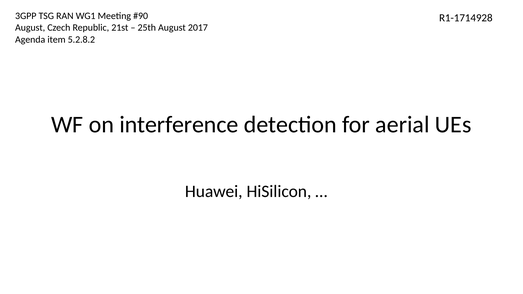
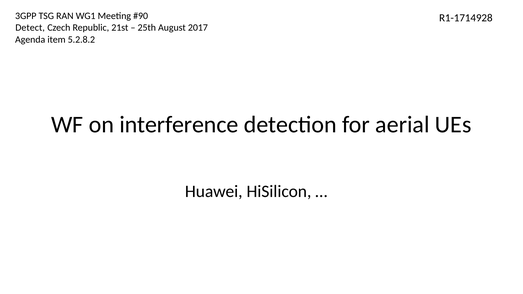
August at (30, 28): August -> Detect
